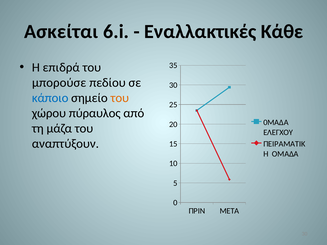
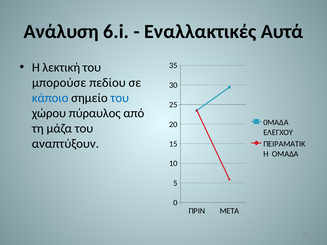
Ασκείται: Ασκείται -> Ανάλυση
Κάθε: Κάθε -> Αυτά
επιδρά: επιδρά -> λεκτική
του at (120, 98) colour: orange -> blue
